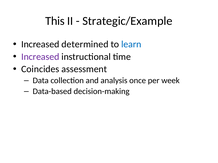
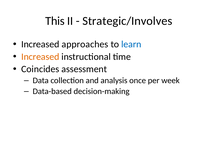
Strategic/Example: Strategic/Example -> Strategic/Involves
determined: determined -> approaches
Increased at (40, 57) colour: purple -> orange
